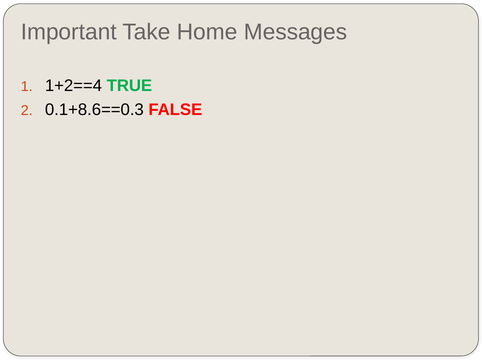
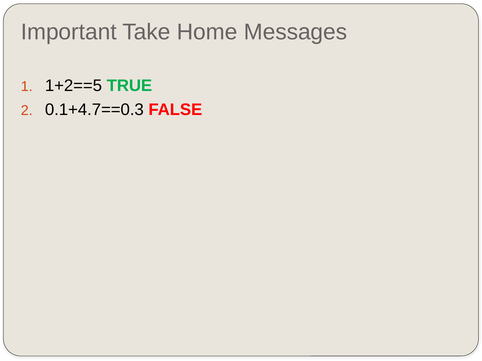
1+2==4: 1+2==4 -> 1+2==5
0.1+8.6==0.3: 0.1+8.6==0.3 -> 0.1+4.7==0.3
